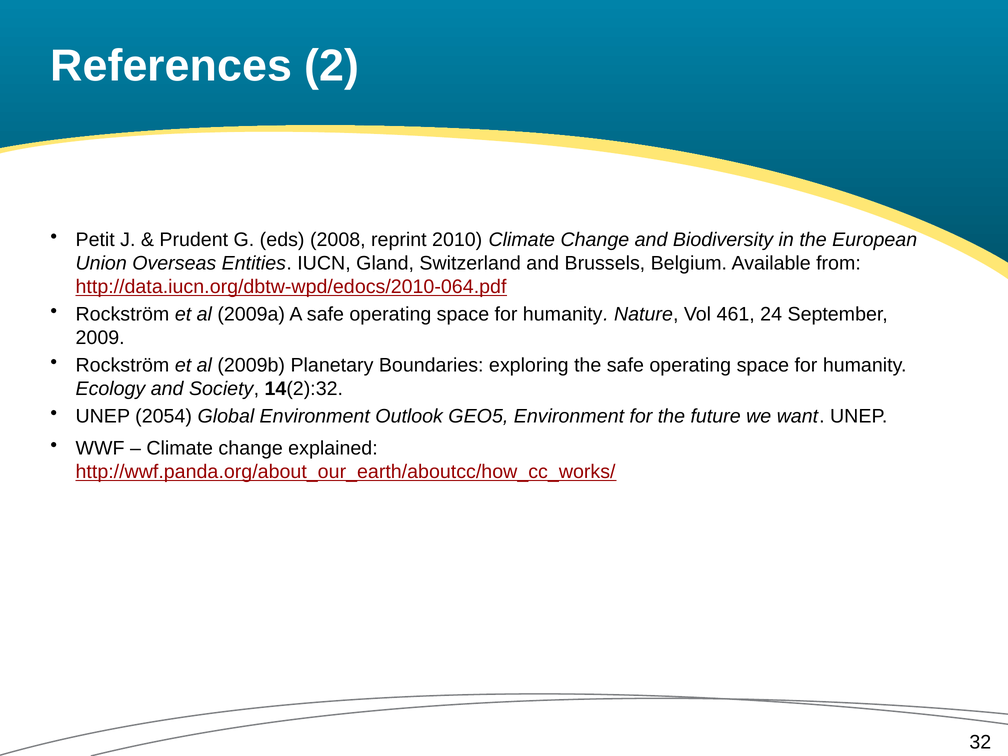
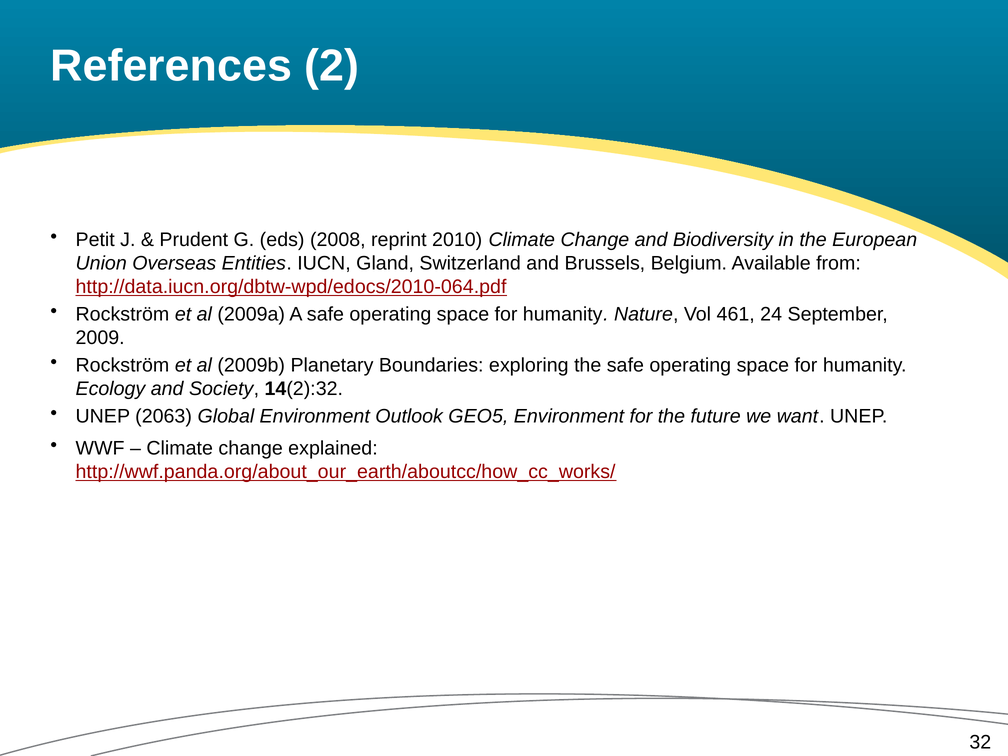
2054: 2054 -> 2063
